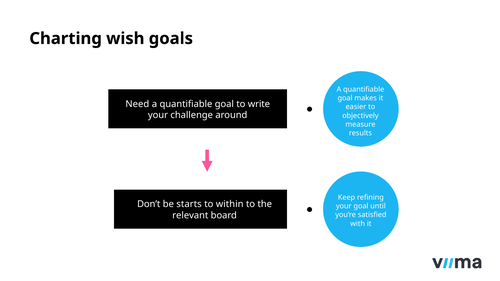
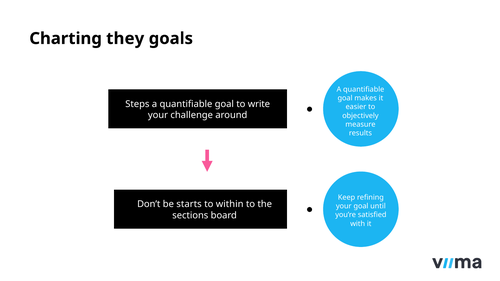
wish: wish -> they
Need: Need -> Steps
relevant: relevant -> sections
